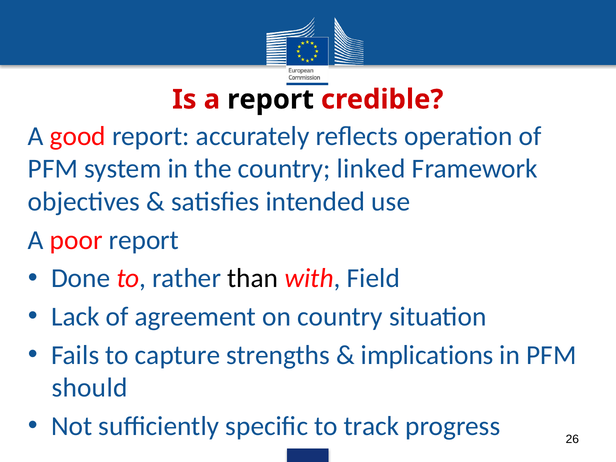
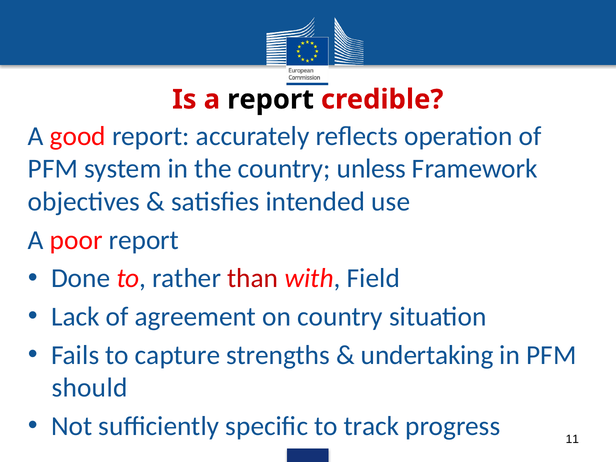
linked: linked -> unless
than colour: black -> red
implications: implications -> undertaking
26: 26 -> 11
